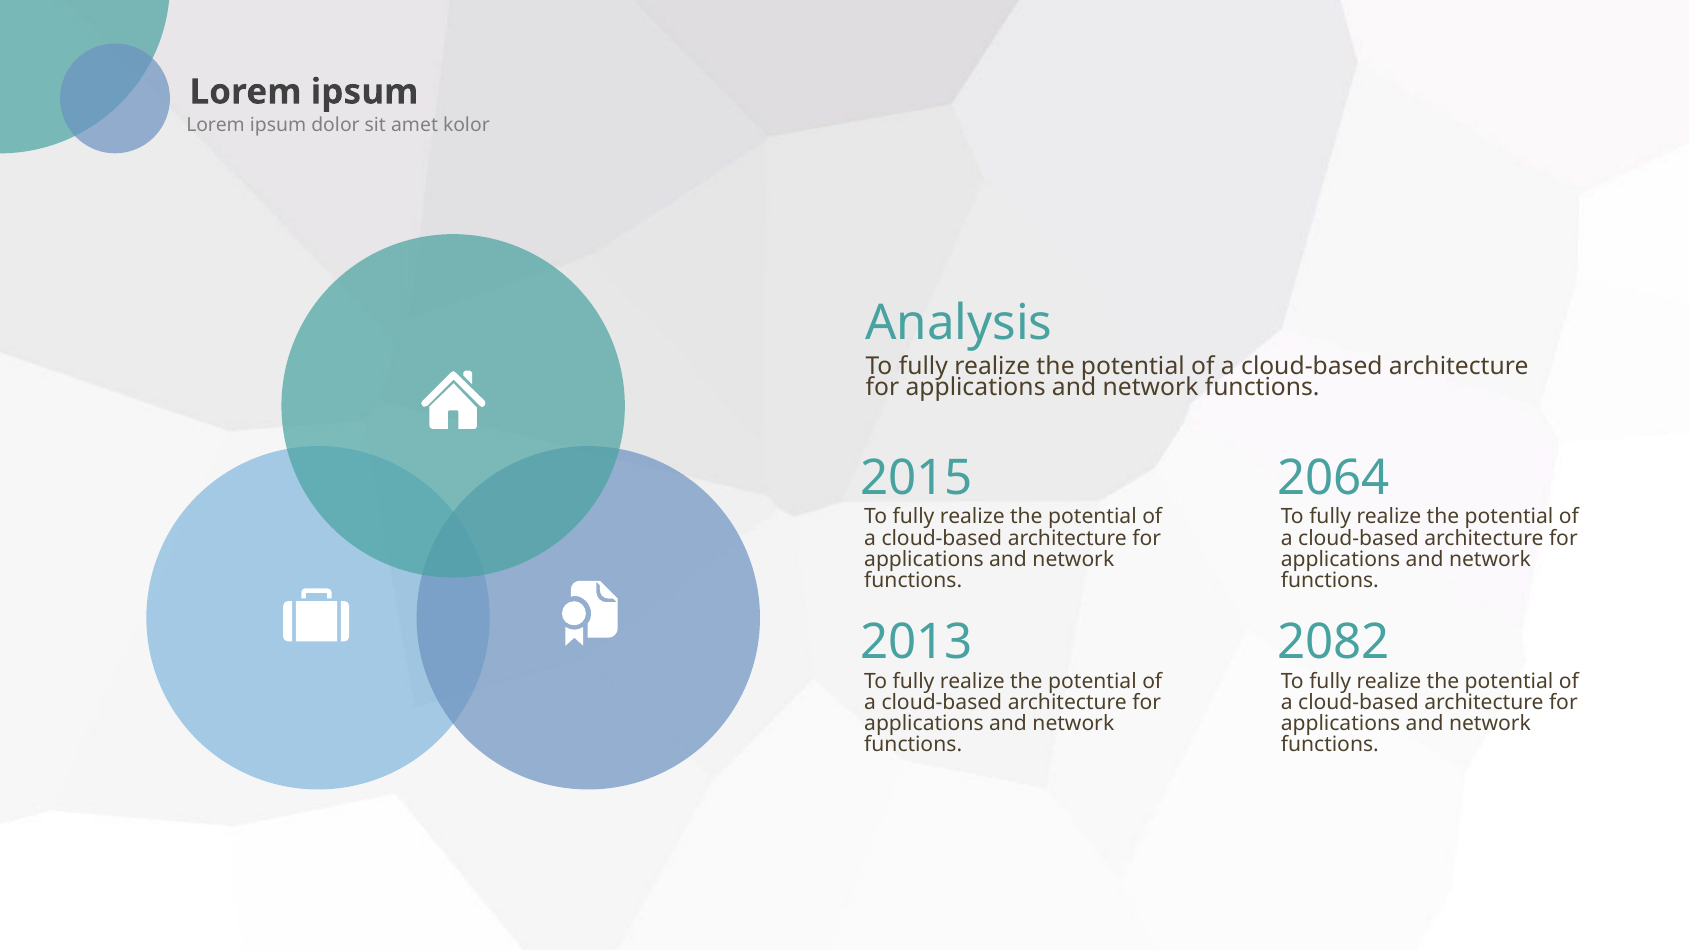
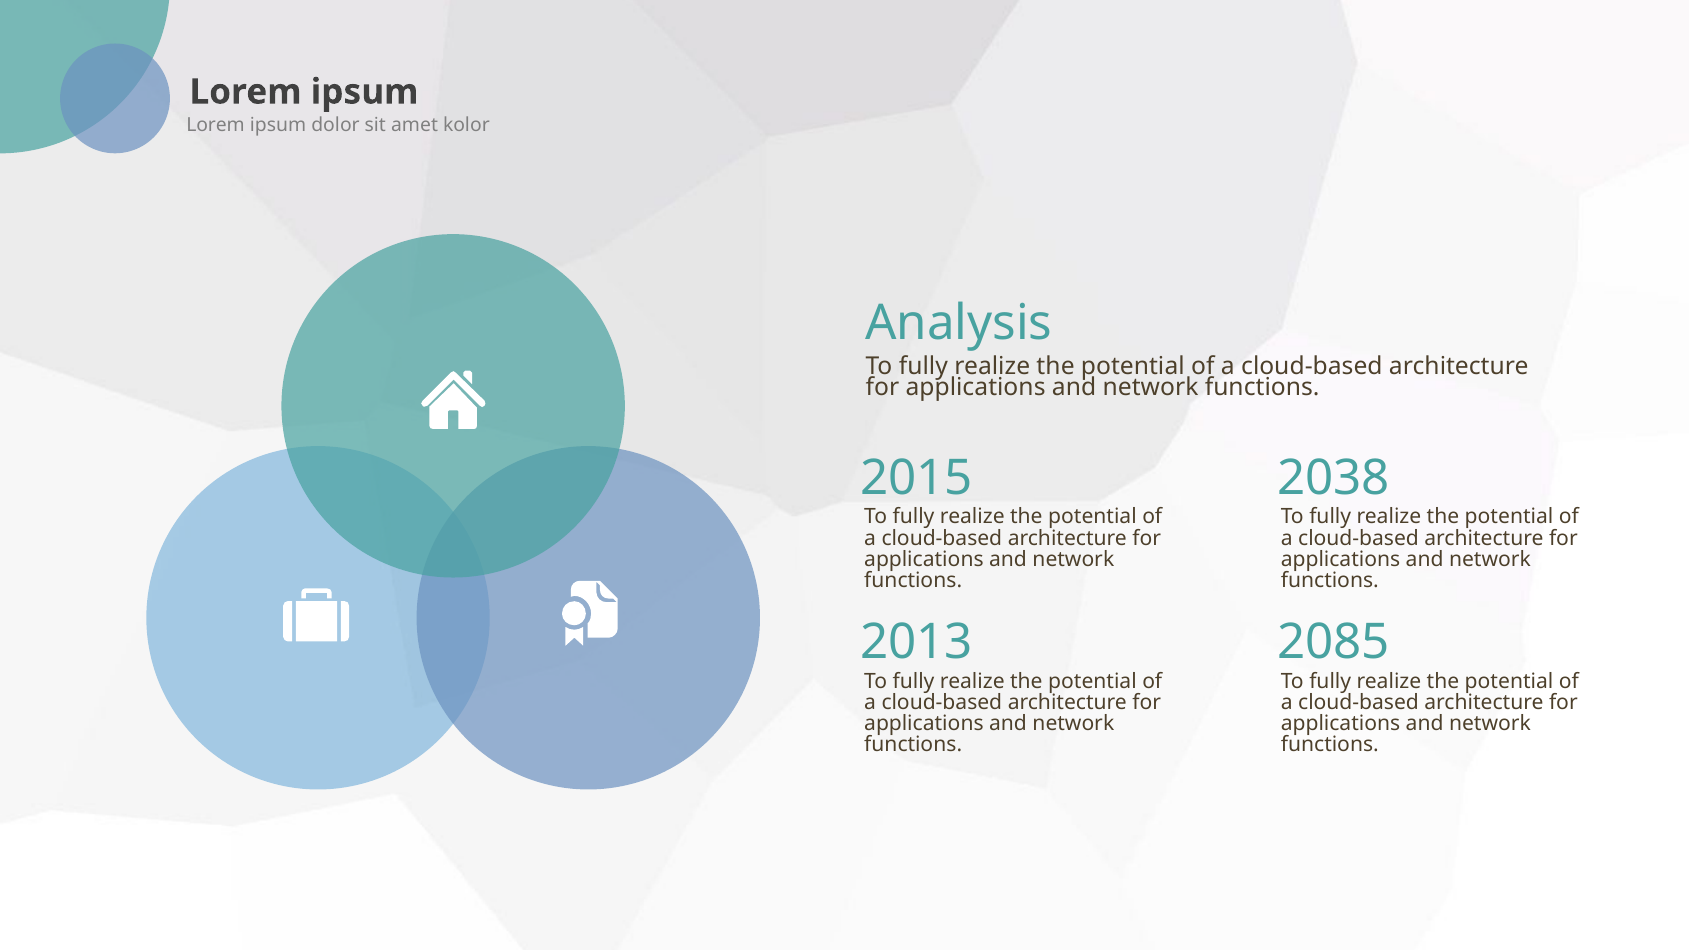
2064: 2064 -> 2038
2082: 2082 -> 2085
